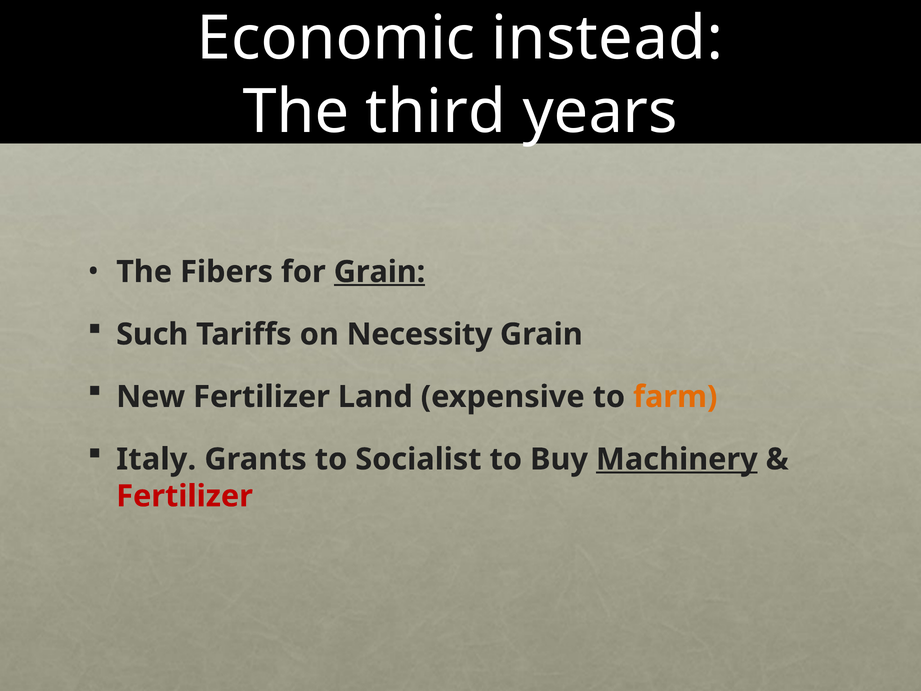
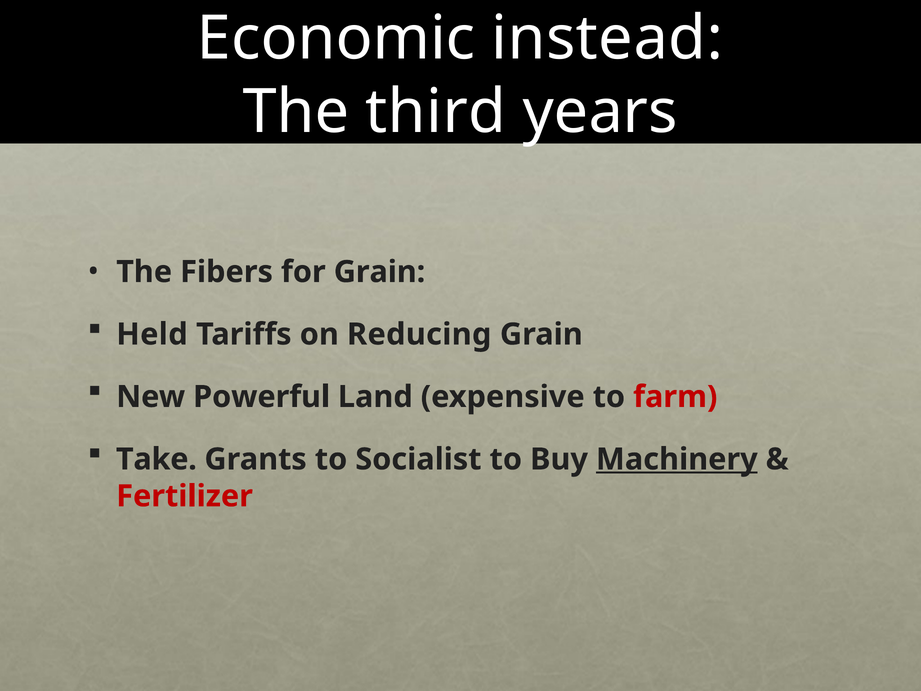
Grain at (380, 272) underline: present -> none
Such: Such -> Held
Necessity: Necessity -> Reducing
New Fertilizer: Fertilizer -> Powerful
farm colour: orange -> red
Italy: Italy -> Take
